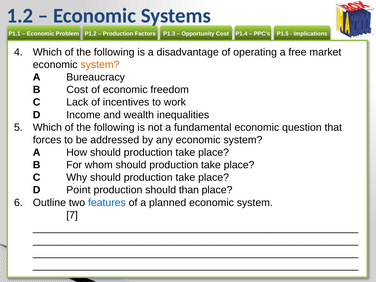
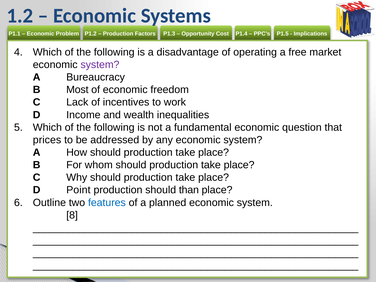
system at (100, 65) colour: orange -> purple
B Cost: Cost -> Most
forces: forces -> prices
7: 7 -> 8
